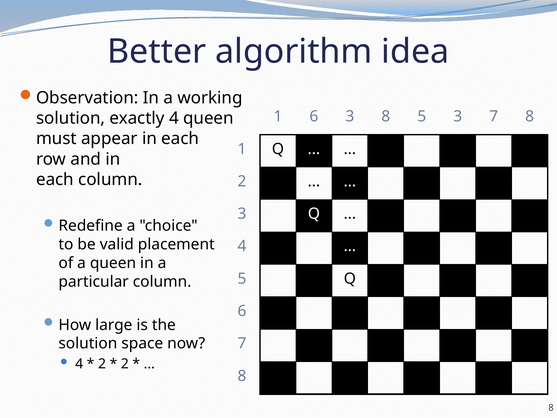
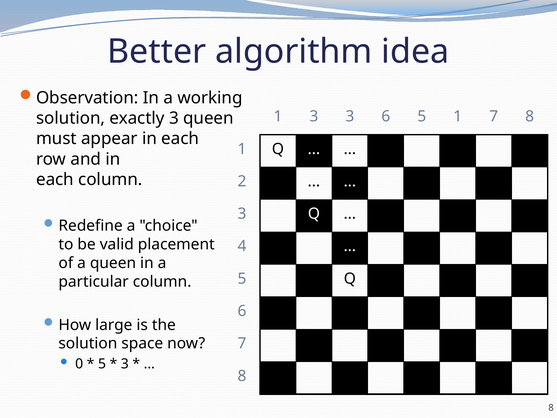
1 6: 6 -> 3
3 8: 8 -> 6
5 3: 3 -> 1
exactly 4: 4 -> 3
4 at (79, 364): 4 -> 0
2 at (102, 364): 2 -> 5
2 at (125, 364): 2 -> 3
